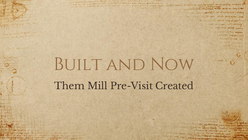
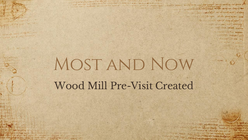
Built: Built -> Most
Them: Them -> Wood
